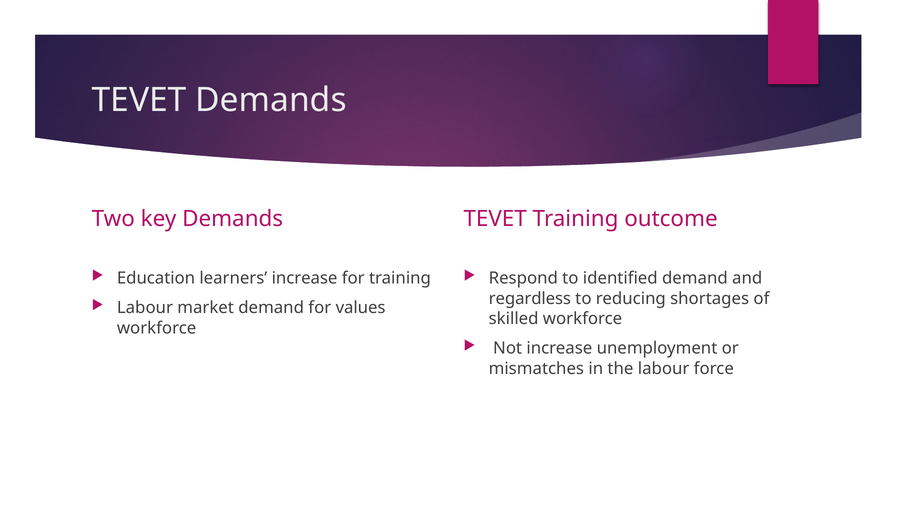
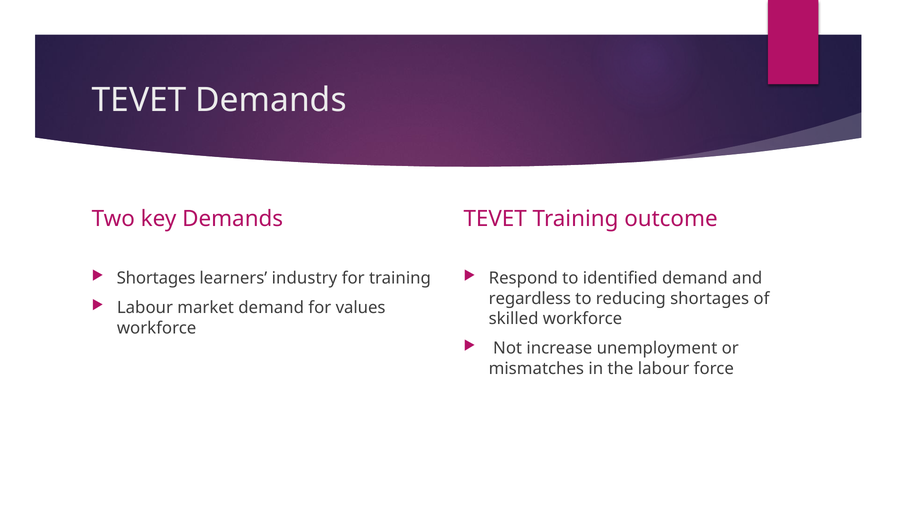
Education at (156, 278): Education -> Shortages
learners increase: increase -> industry
